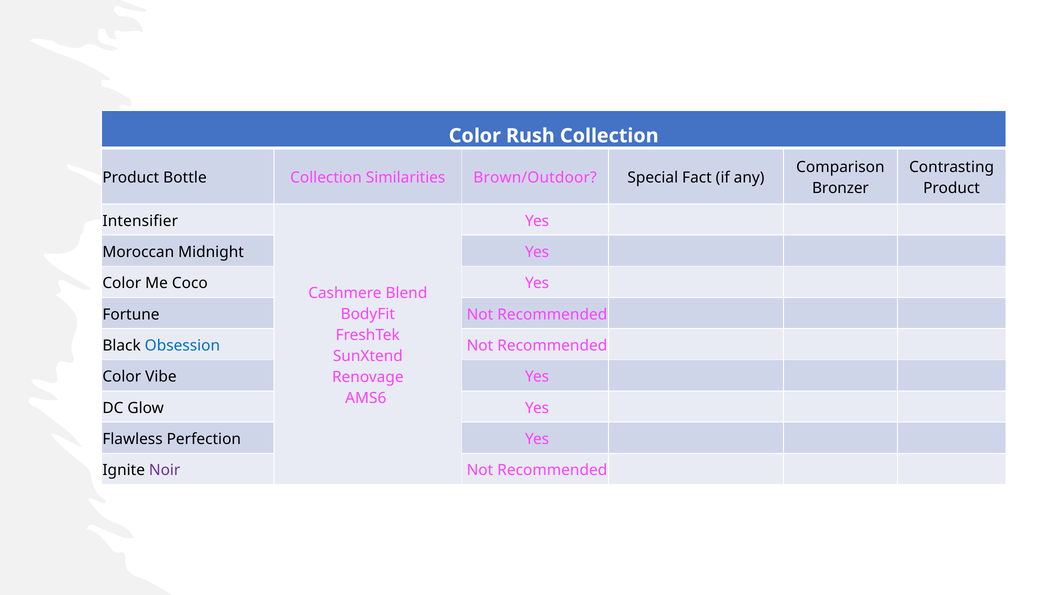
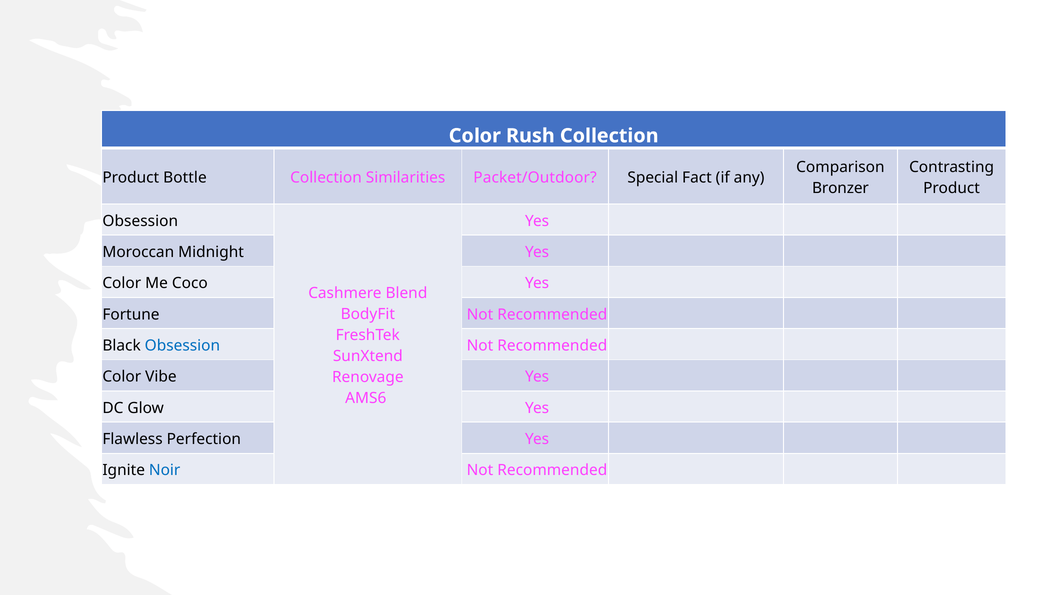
Brown/Outdoor: Brown/Outdoor -> Packet/Outdoor
Intensifier at (140, 221): Intensifier -> Obsession
Noir colour: purple -> blue
